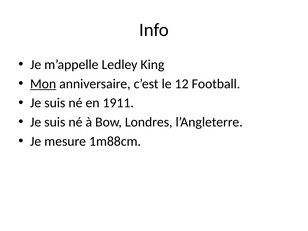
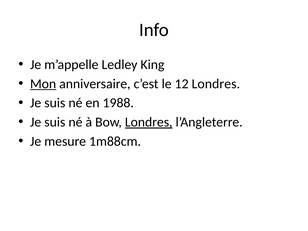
12 Football: Football -> Londres
1911: 1911 -> 1988
Londres at (149, 122) underline: none -> present
